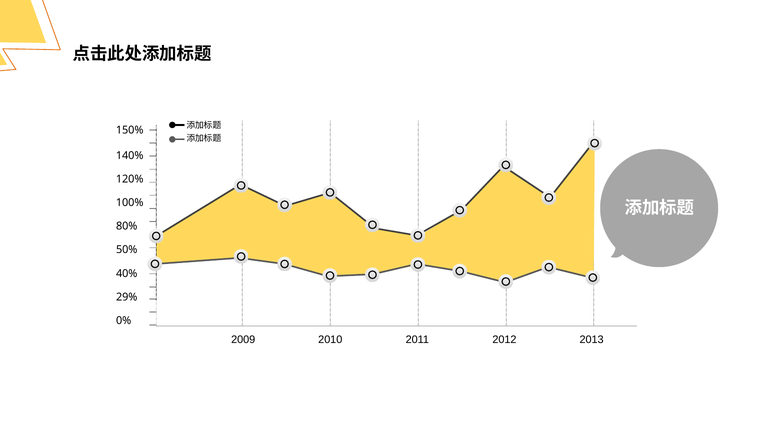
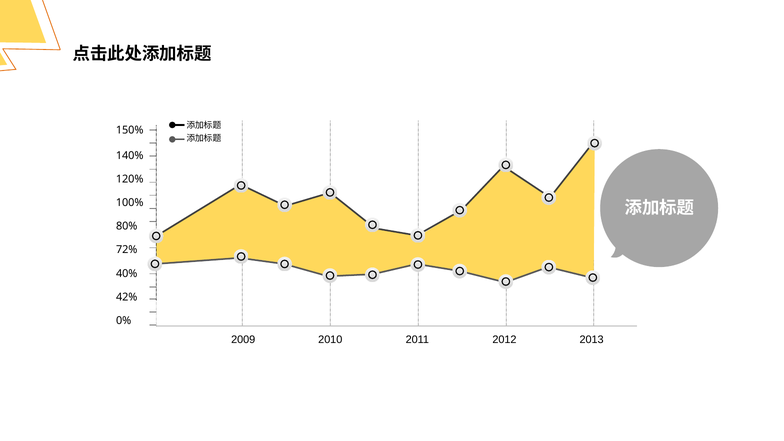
50%: 50% -> 72%
29%: 29% -> 42%
